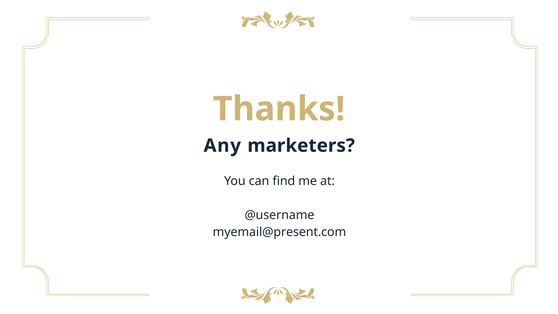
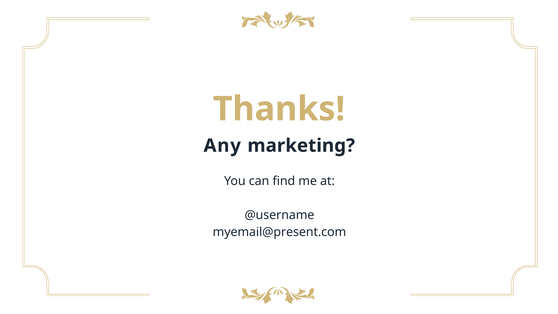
marketers: marketers -> marketing
